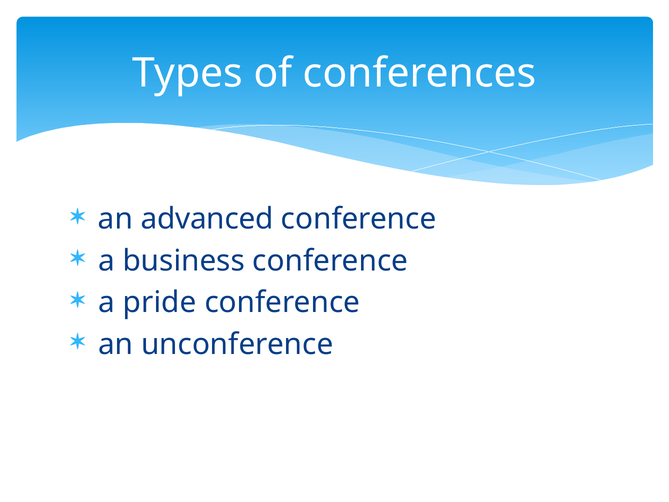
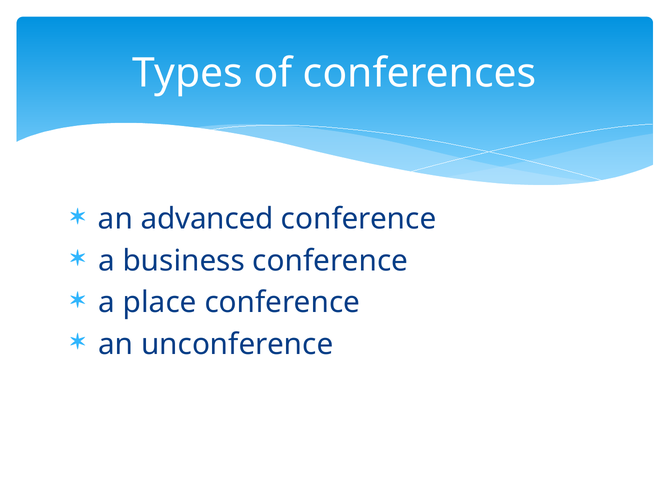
pride: pride -> place
